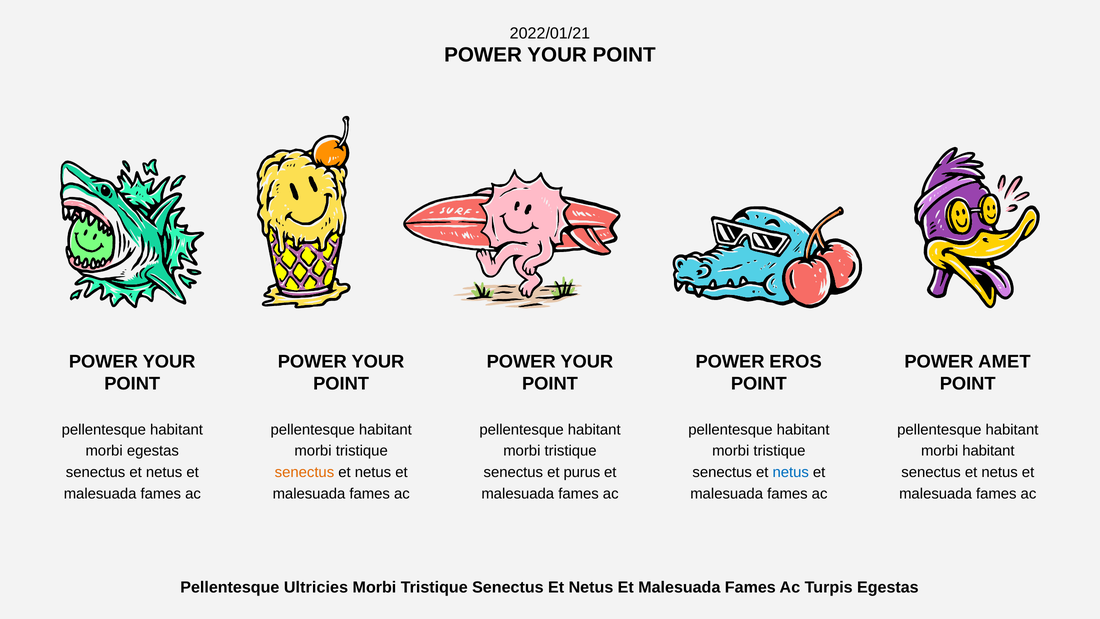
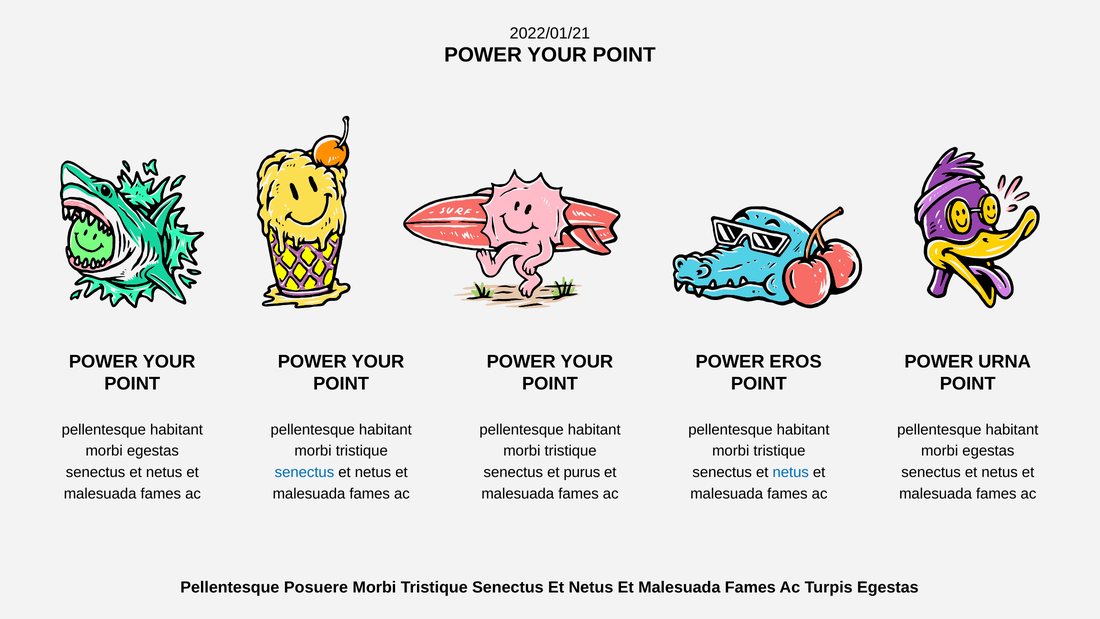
AMET: AMET -> URNA
habitant at (988, 451): habitant -> egestas
senectus at (304, 472) colour: orange -> blue
Ultricies: Ultricies -> Posuere
